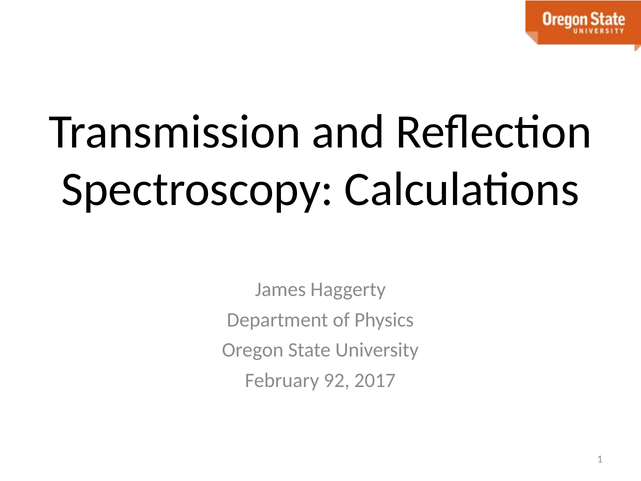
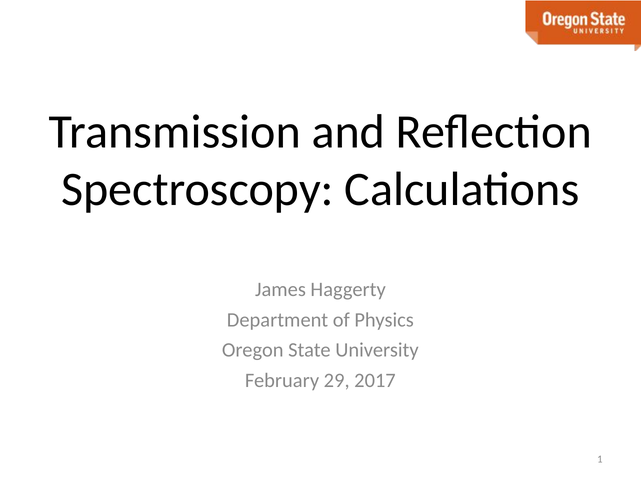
92: 92 -> 29
